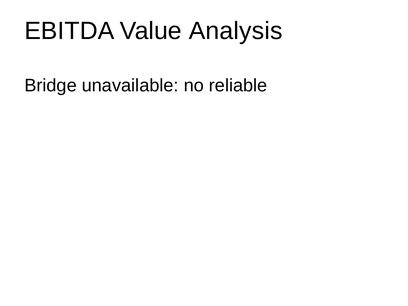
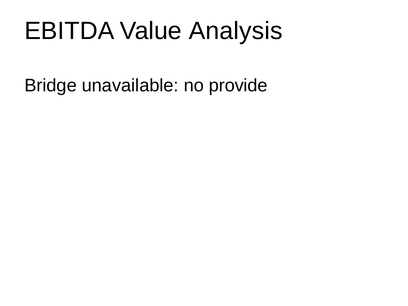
reliable: reliable -> provide
